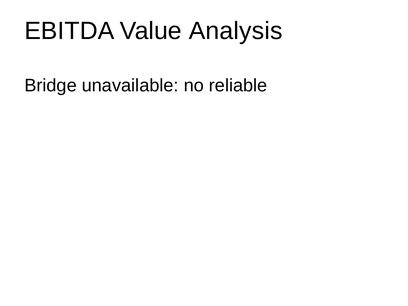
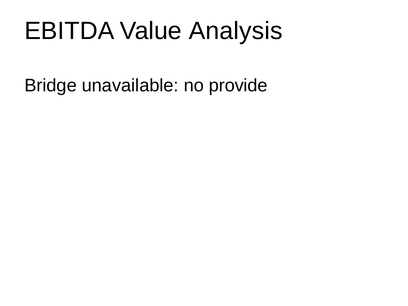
reliable: reliable -> provide
